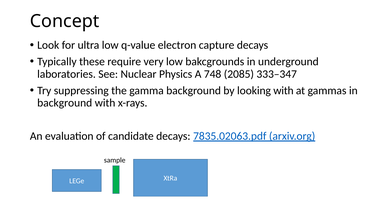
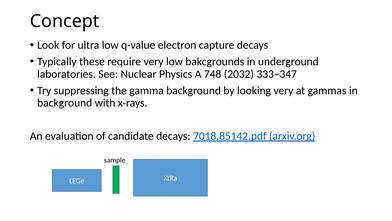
2085: 2085 -> 2032
looking with: with -> very
7835.02063.pdf: 7835.02063.pdf -> 7018.85142.pdf
